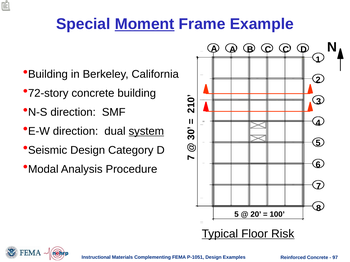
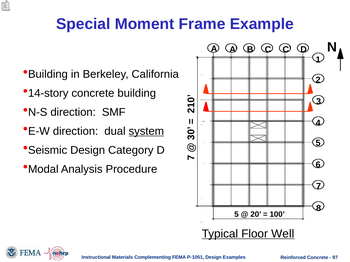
Moment underline: present -> none
72-story: 72-story -> 14-story
Risk: Risk -> Well
